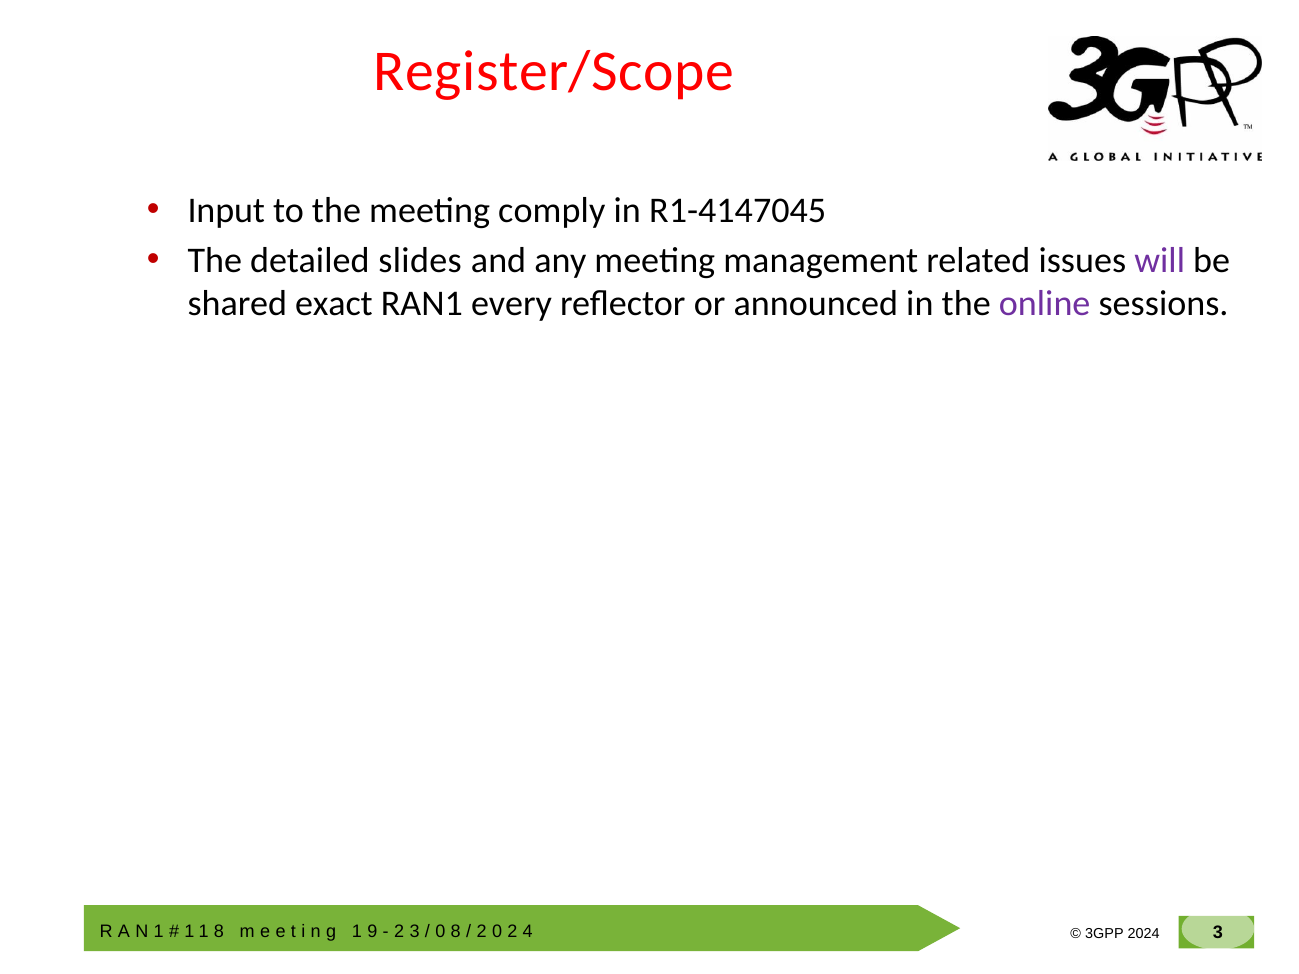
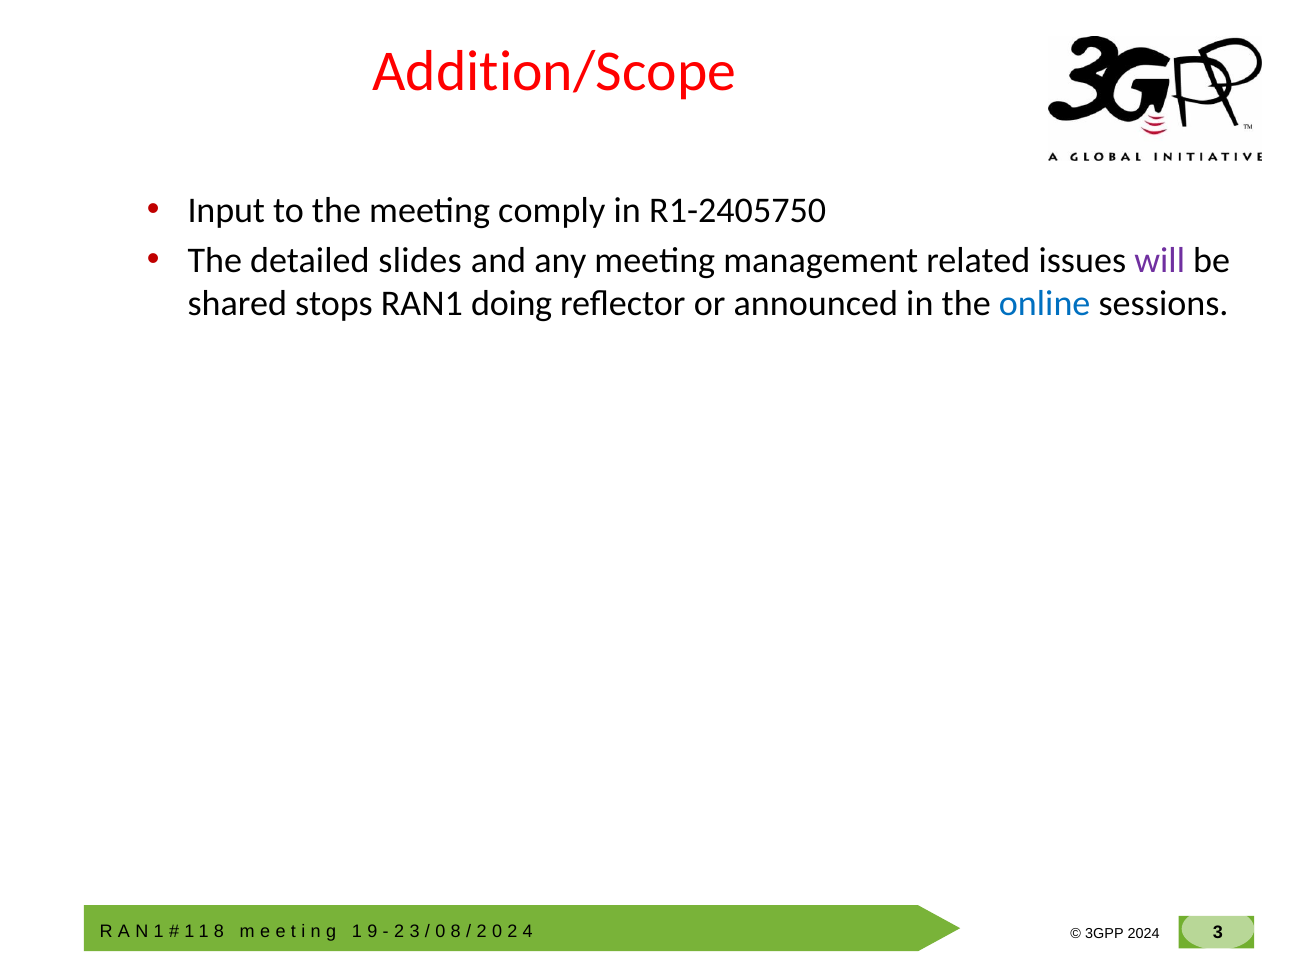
Register/Scope: Register/Scope -> Addition/Scope
R1-4147045: R1-4147045 -> R1-2405750
exact: exact -> stops
every: every -> doing
online colour: purple -> blue
